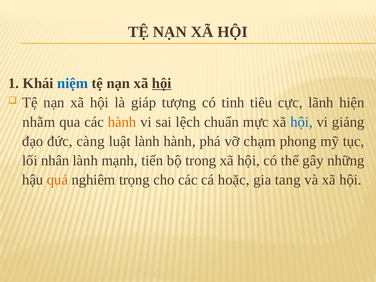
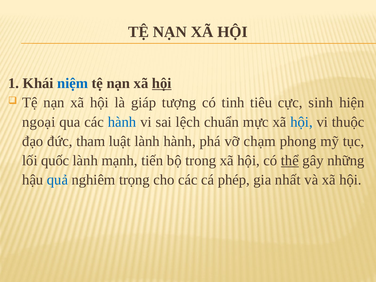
lãnh: lãnh -> sinh
nhằm: nhằm -> ngoại
hành at (122, 122) colour: orange -> blue
giảng: giảng -> thuộc
càng: càng -> tham
nhân: nhân -> quốc
thể underline: none -> present
quả colour: orange -> blue
hoặc: hoặc -> phép
tang: tang -> nhất
